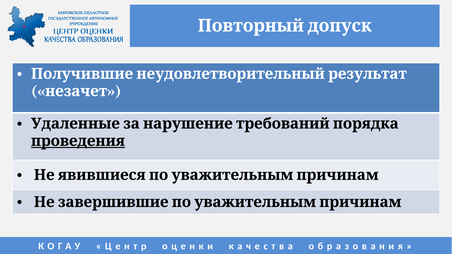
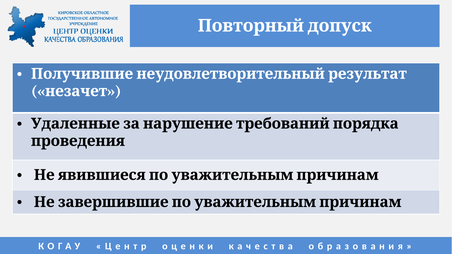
проведения underline: present -> none
